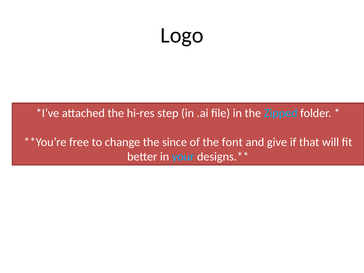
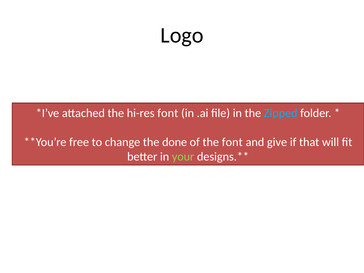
hi-res step: step -> font
since: since -> done
your colour: light blue -> light green
